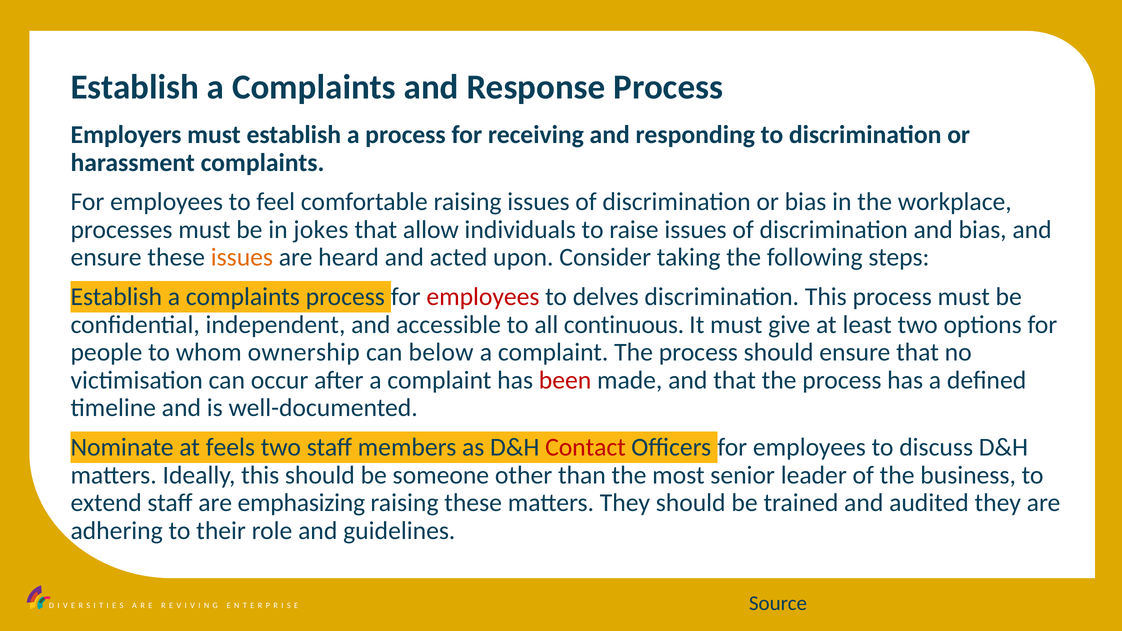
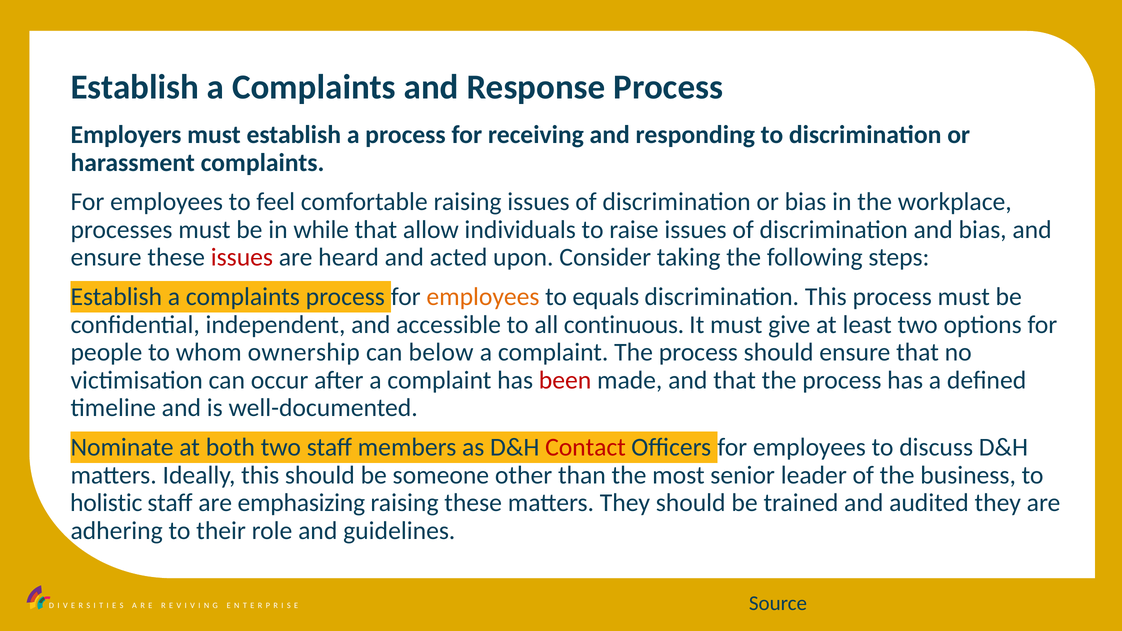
jokes: jokes -> while
issues at (242, 258) colour: orange -> red
employees at (483, 297) colour: red -> orange
delves: delves -> equals
feels: feels -> both
extend: extend -> holistic
